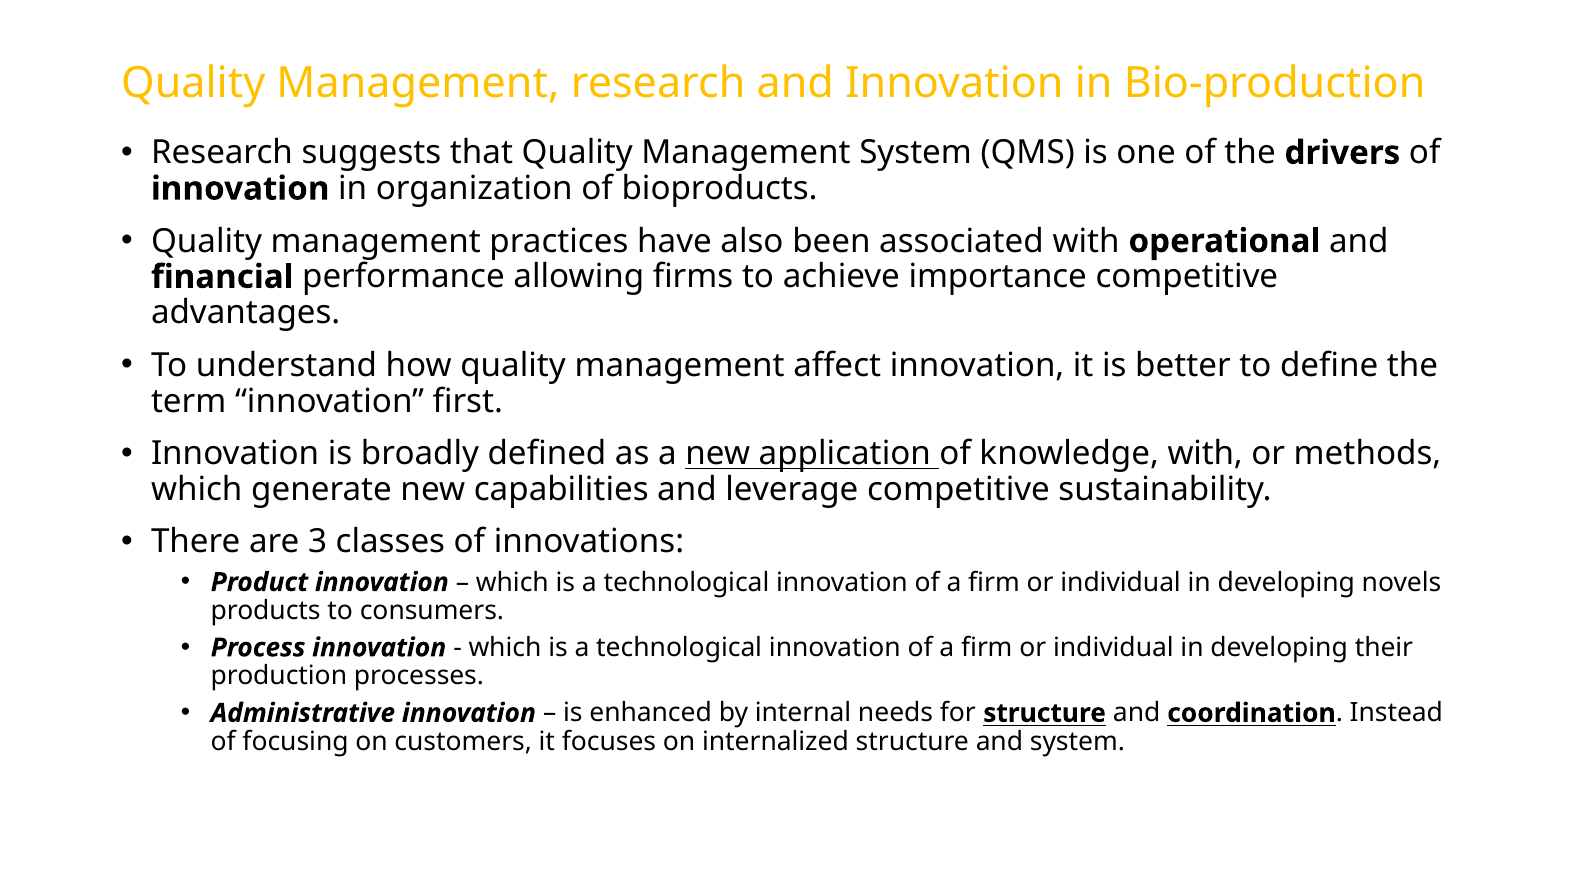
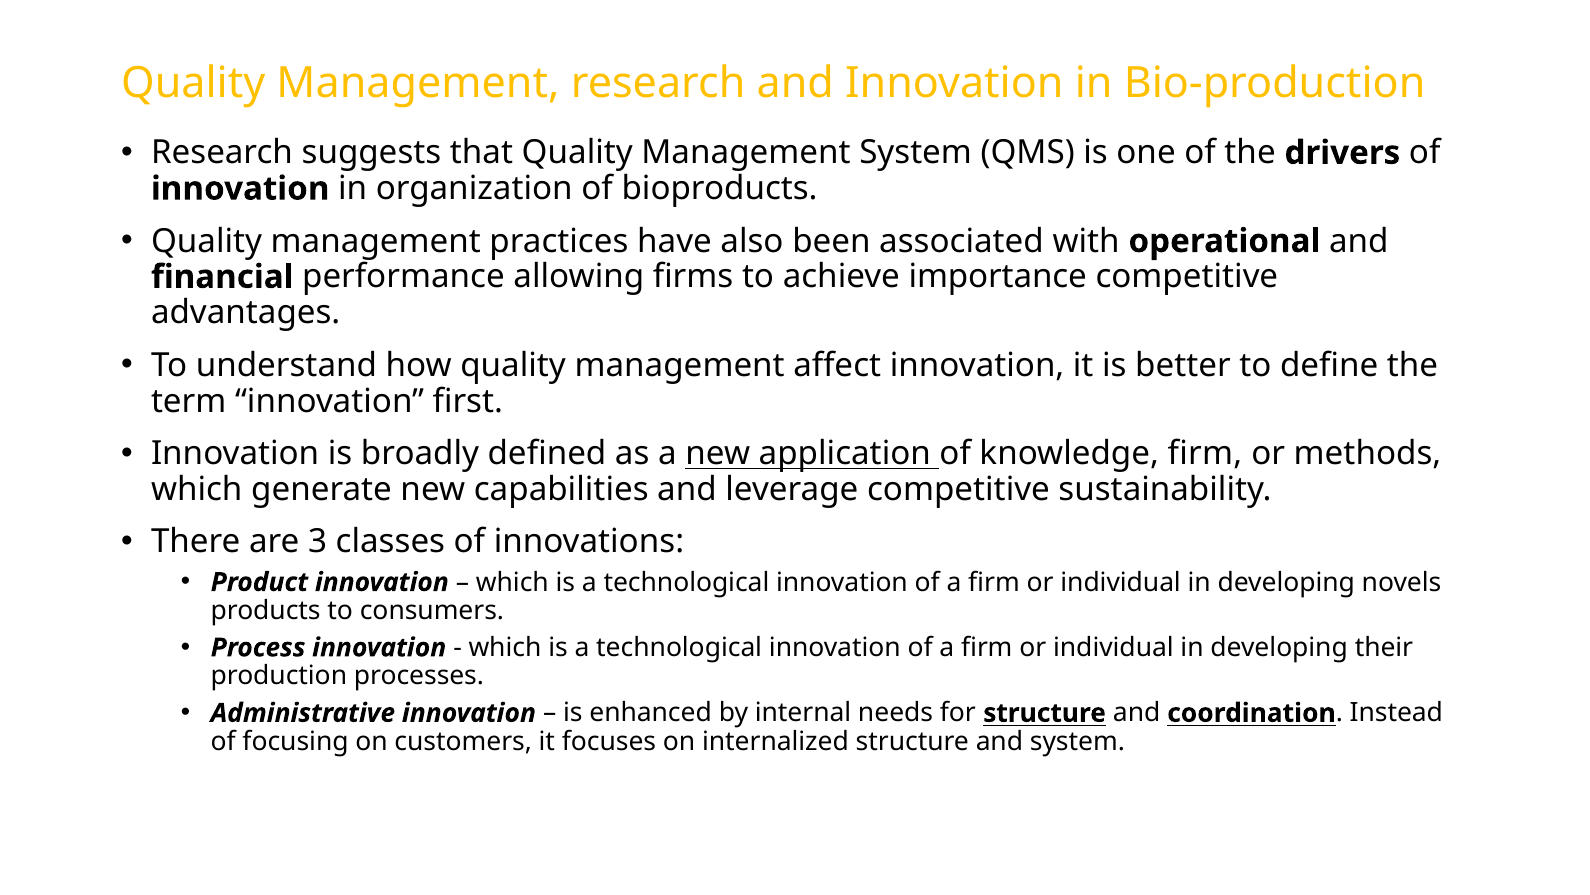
knowledge with: with -> firm
